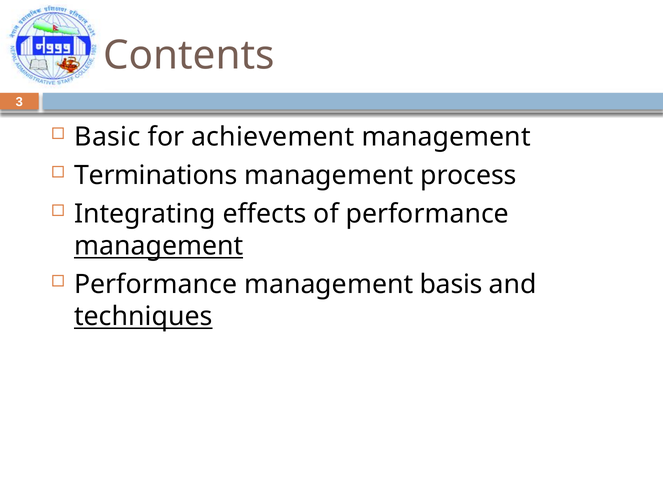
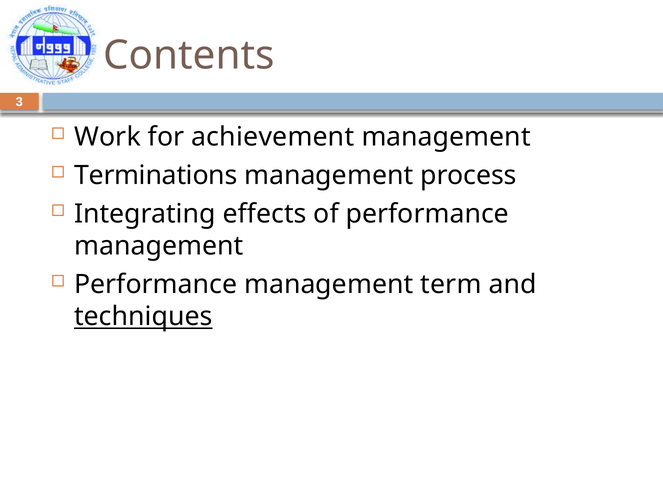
Basic: Basic -> Work
management at (159, 246) underline: present -> none
basis: basis -> term
